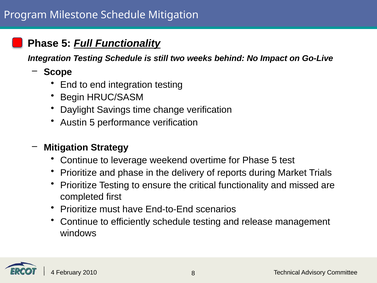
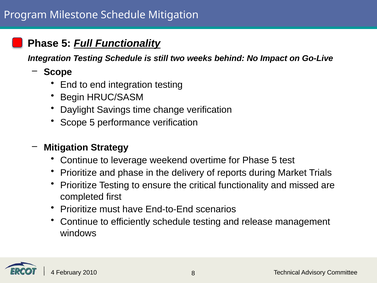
Austin at (74, 122): Austin -> Scope
